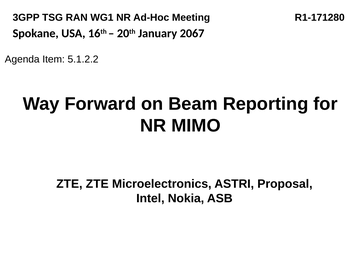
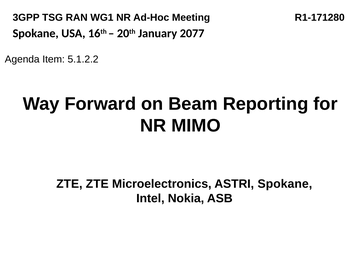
2067: 2067 -> 2077
ASTRI Proposal: Proposal -> Spokane
